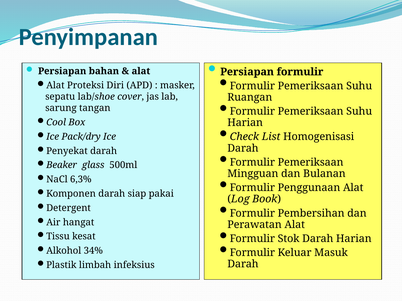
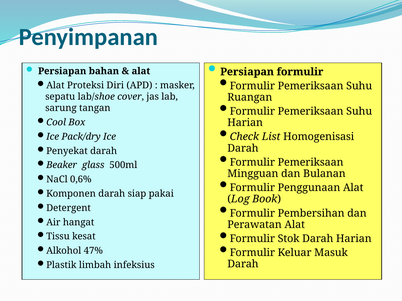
6,3%: 6,3% -> 0,6%
34%: 34% -> 47%
